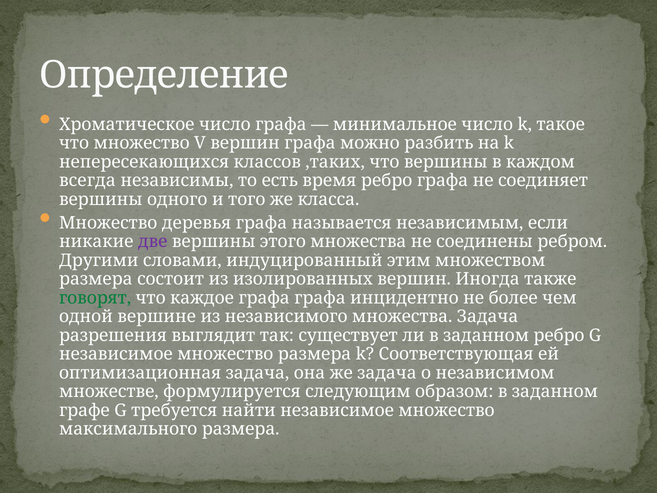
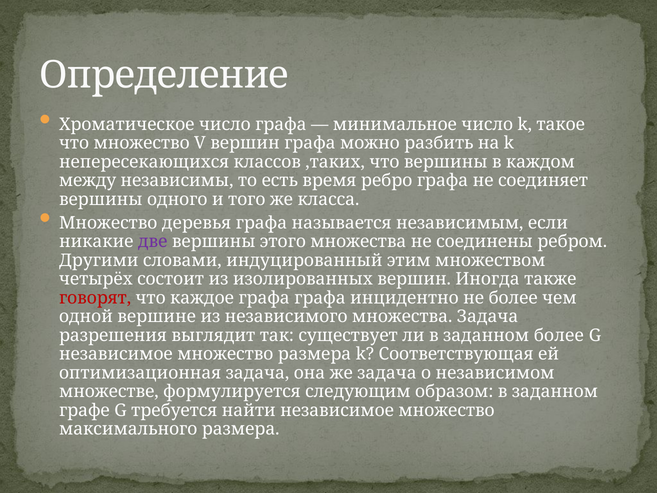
всегда: всегда -> между
размера at (96, 279): размера -> четырёх
говорят colour: green -> red
заданном ребро: ребро -> более
